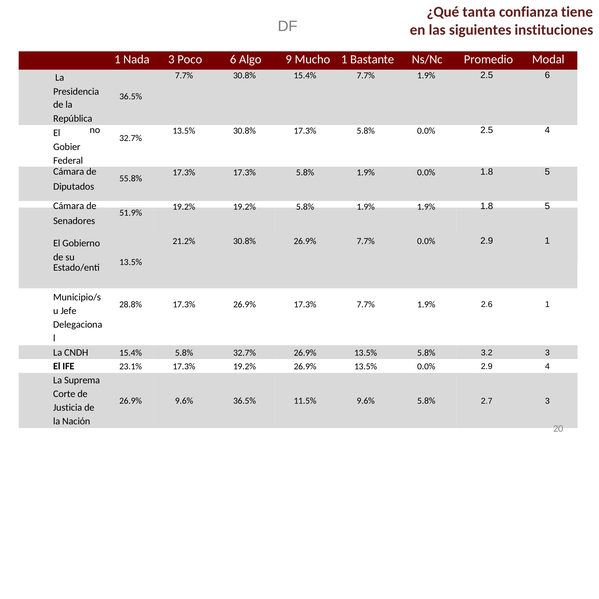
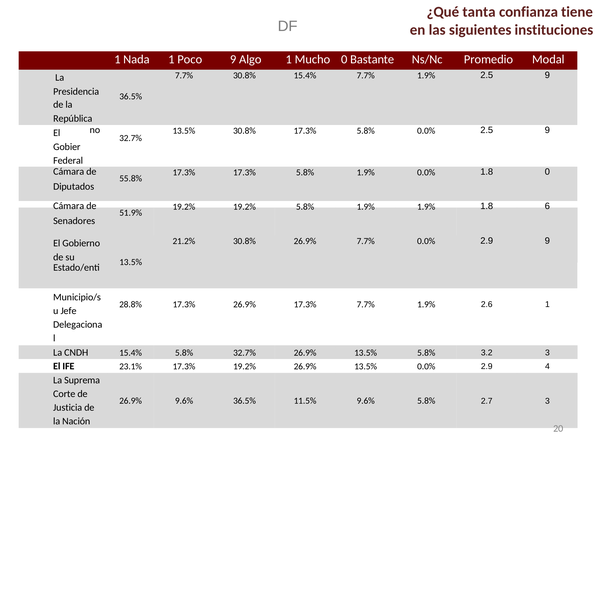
Nada 3: 3 -> 1
Poco 6: 6 -> 9
Algo 9: 9 -> 1
Mucho 1: 1 -> 0
1.9% 2.5 6: 6 -> 9
0.0% 2.5 4: 4 -> 9
0.0% 1.8 5: 5 -> 0
1.9% 1.8 5: 5 -> 6
2.9 1: 1 -> 9
